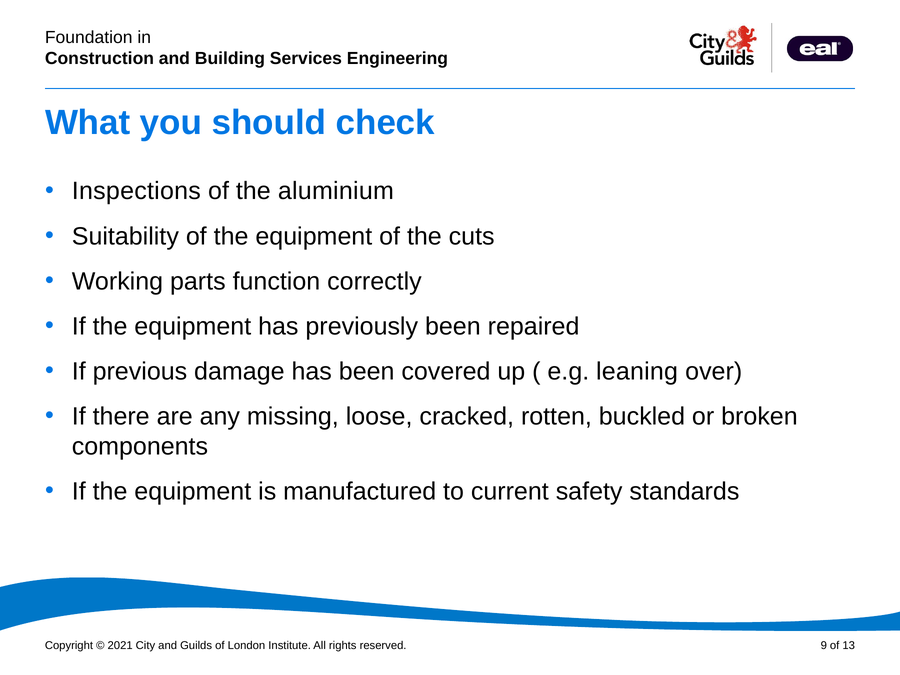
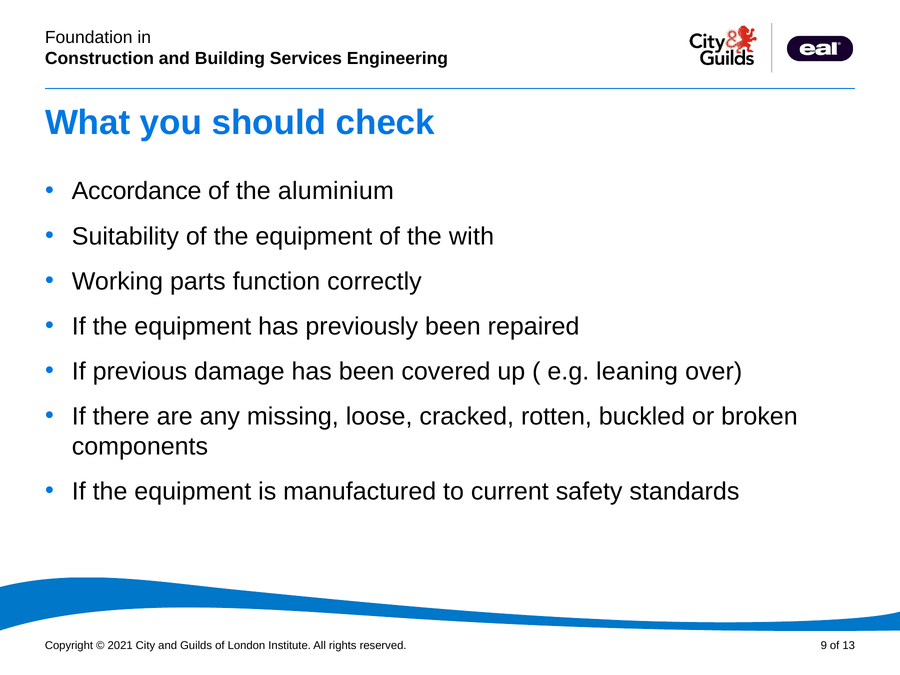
Inspections: Inspections -> Accordance
cuts: cuts -> with
